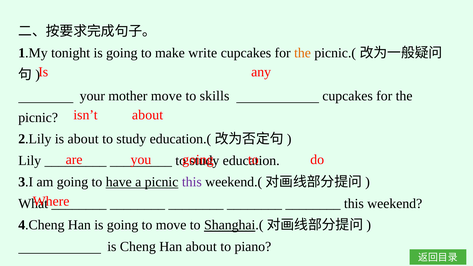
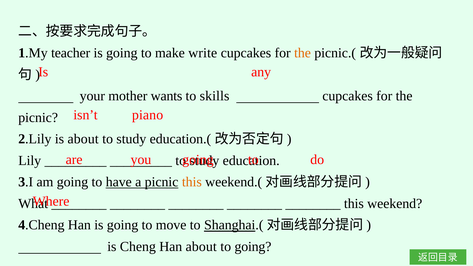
tonight: tonight -> teacher
mother move: move -> wants
isn’t about: about -> piano
this at (192, 182) colour: purple -> orange
to piano: piano -> going
